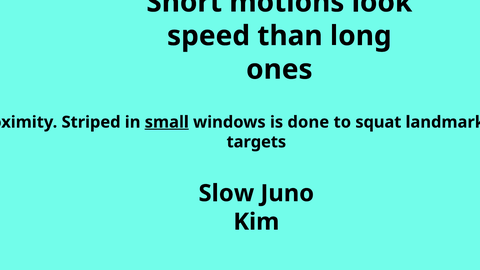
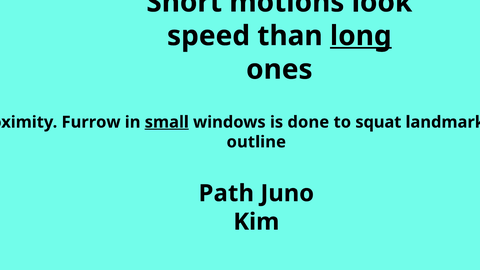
long underline: none -> present
Striped: Striped -> Furrow
targets: targets -> outline
Slow: Slow -> Path
